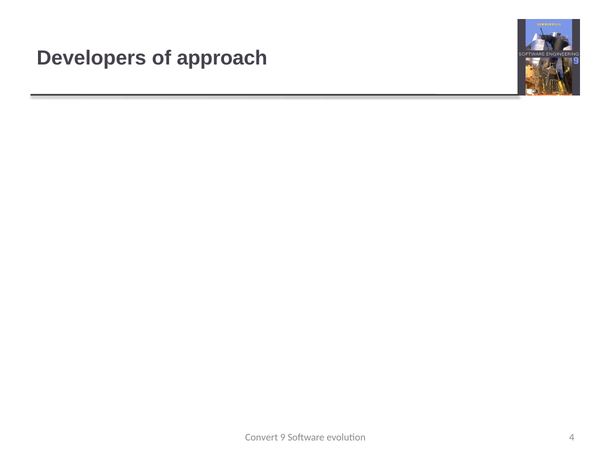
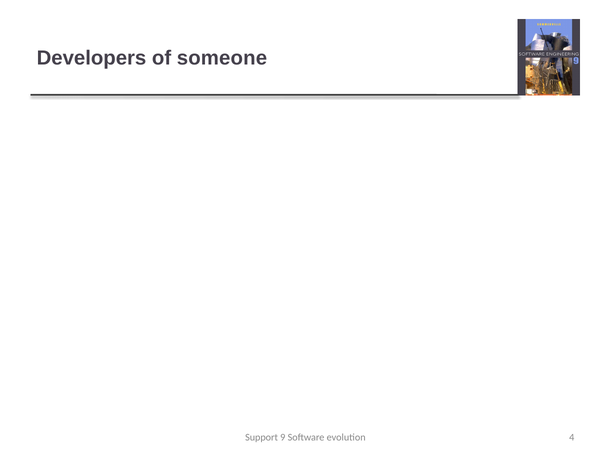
approach: approach -> someone
Convert: Convert -> Support
